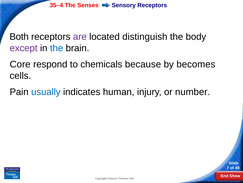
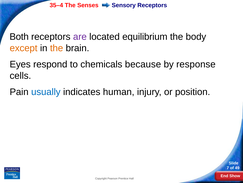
distinguish: distinguish -> equilibrium
except colour: purple -> orange
the at (57, 48) colour: blue -> orange
Core: Core -> Eyes
becomes: becomes -> response
number: number -> position
